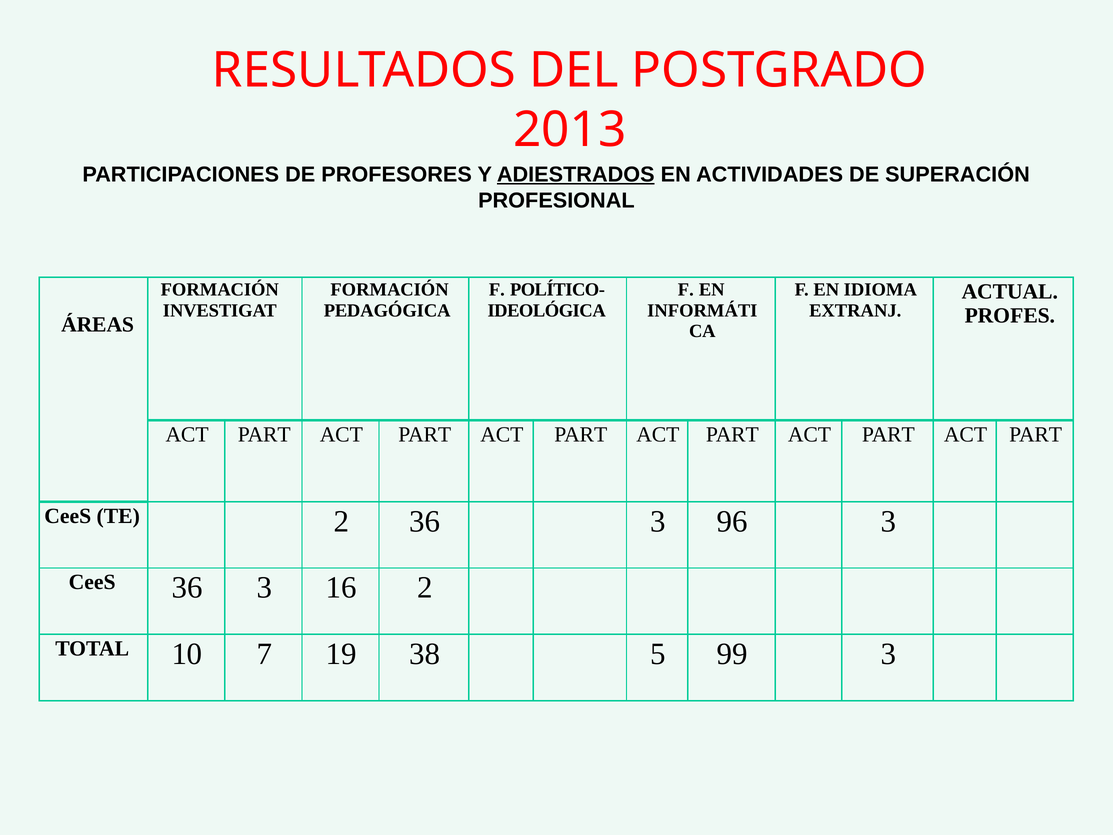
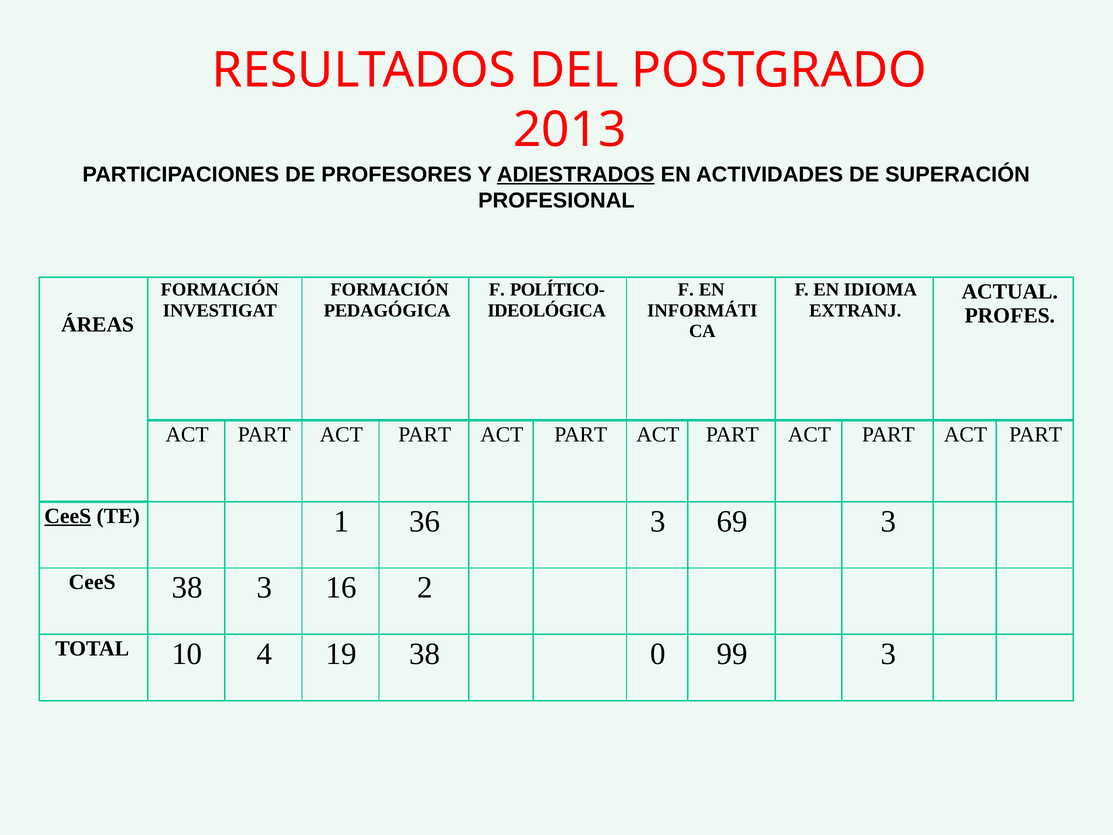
CeeS at (68, 516) underline: none -> present
TE 2: 2 -> 1
96: 96 -> 69
CeeS 36: 36 -> 38
7: 7 -> 4
5: 5 -> 0
